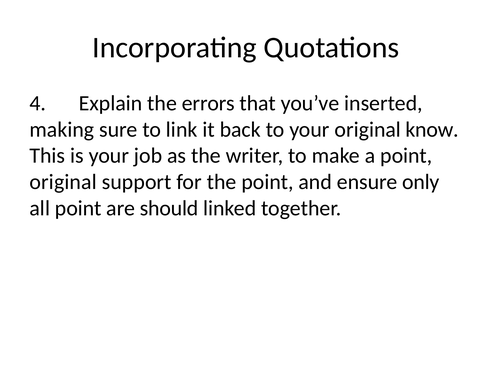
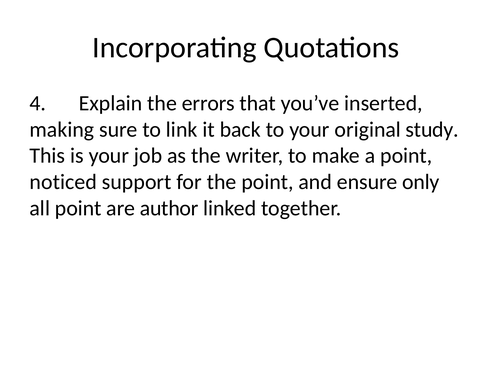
know: know -> study
original at (63, 182): original -> noticed
should: should -> author
